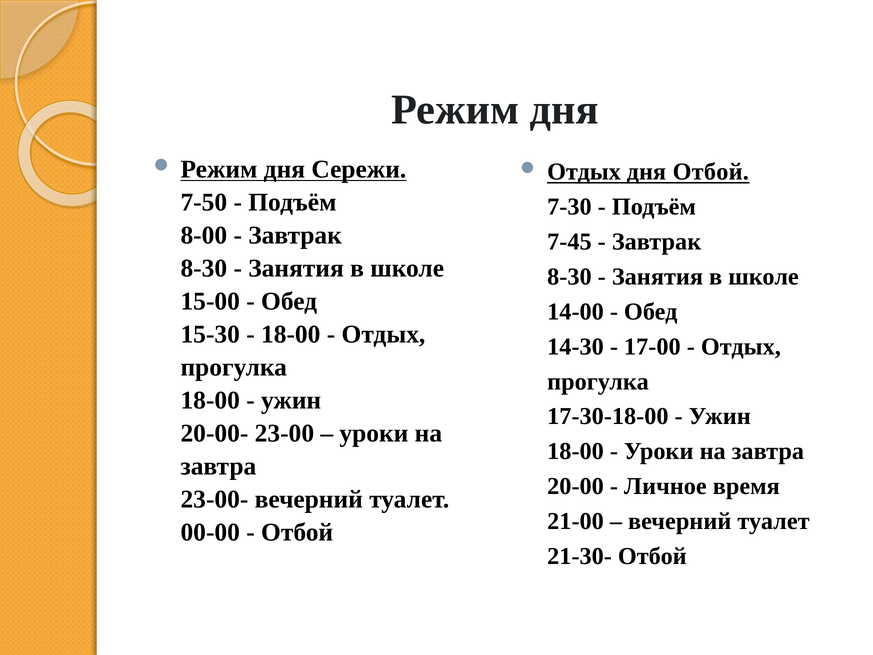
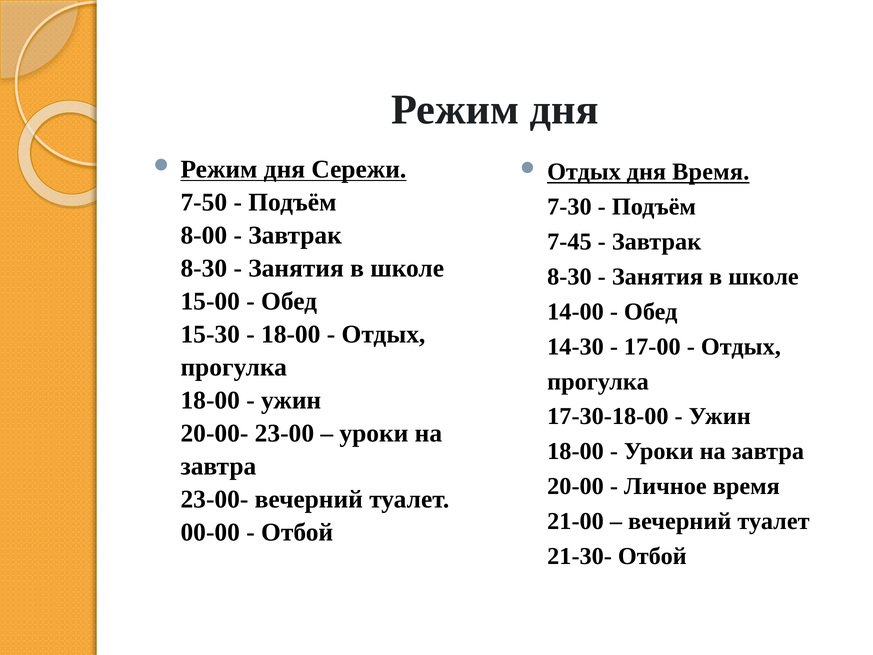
дня Отбой: Отбой -> Время
